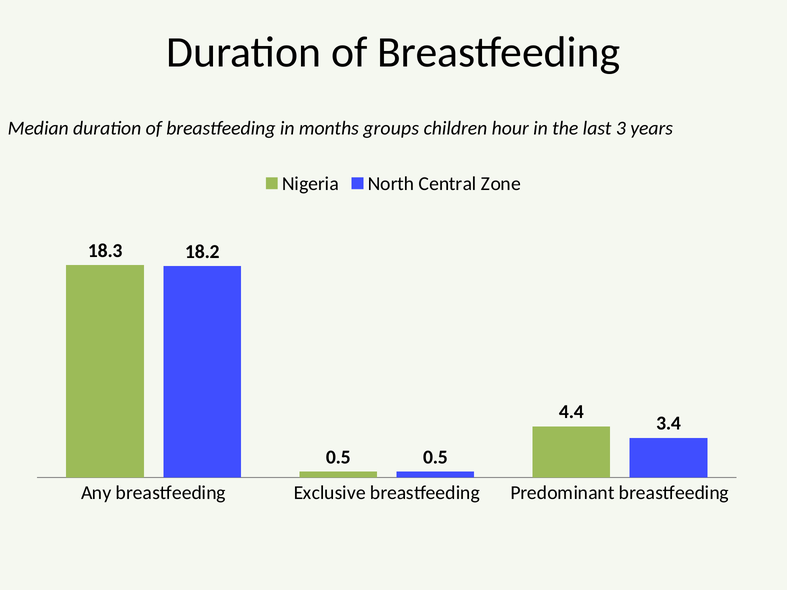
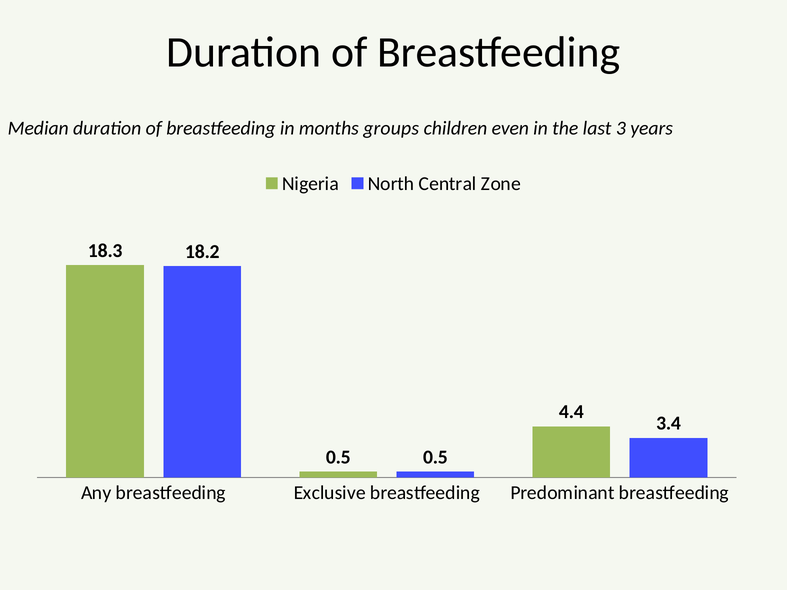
hour: hour -> even
